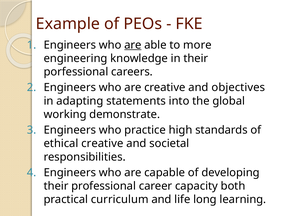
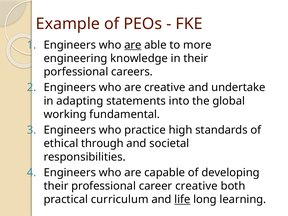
objectives: objectives -> undertake
demonstrate: demonstrate -> fundamental
ethical creative: creative -> through
career capacity: capacity -> creative
life underline: none -> present
